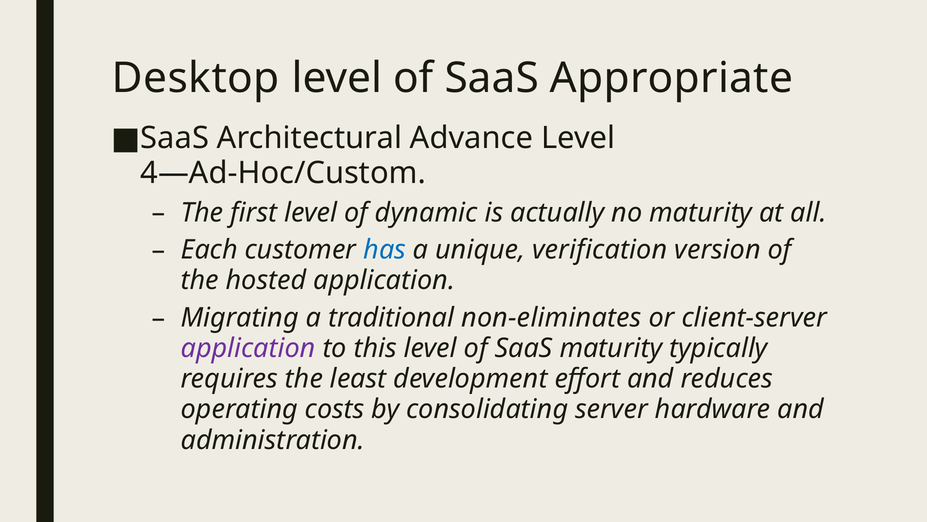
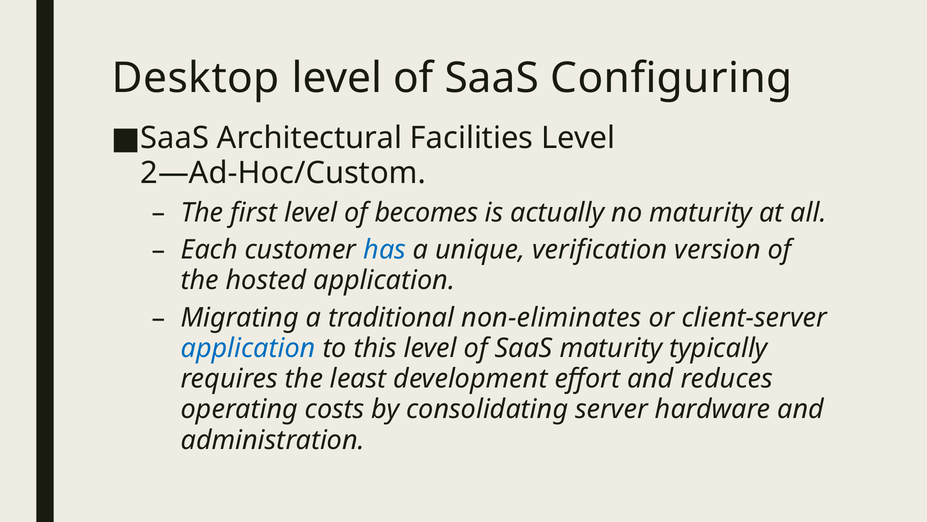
Appropriate: Appropriate -> Configuring
Advance: Advance -> Facilities
4—Ad-Hoc/Custom: 4—Ad-Hoc/Custom -> 2—Ad-Hoc/Custom
dynamic: dynamic -> becomes
application at (248, 348) colour: purple -> blue
